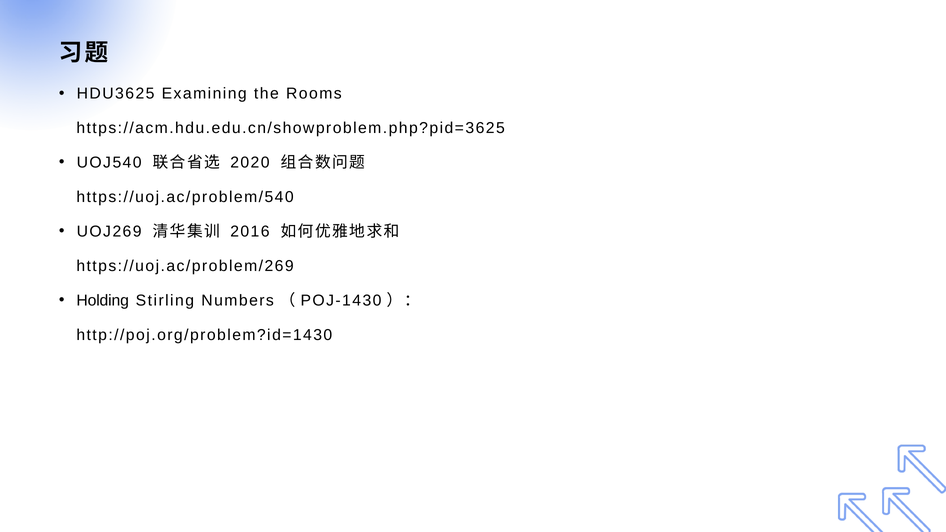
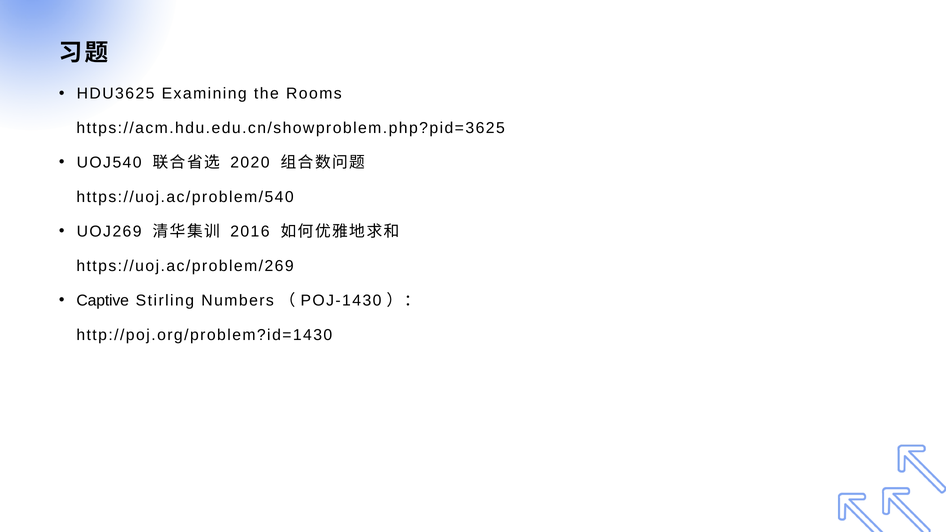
Holding: Holding -> Captive
